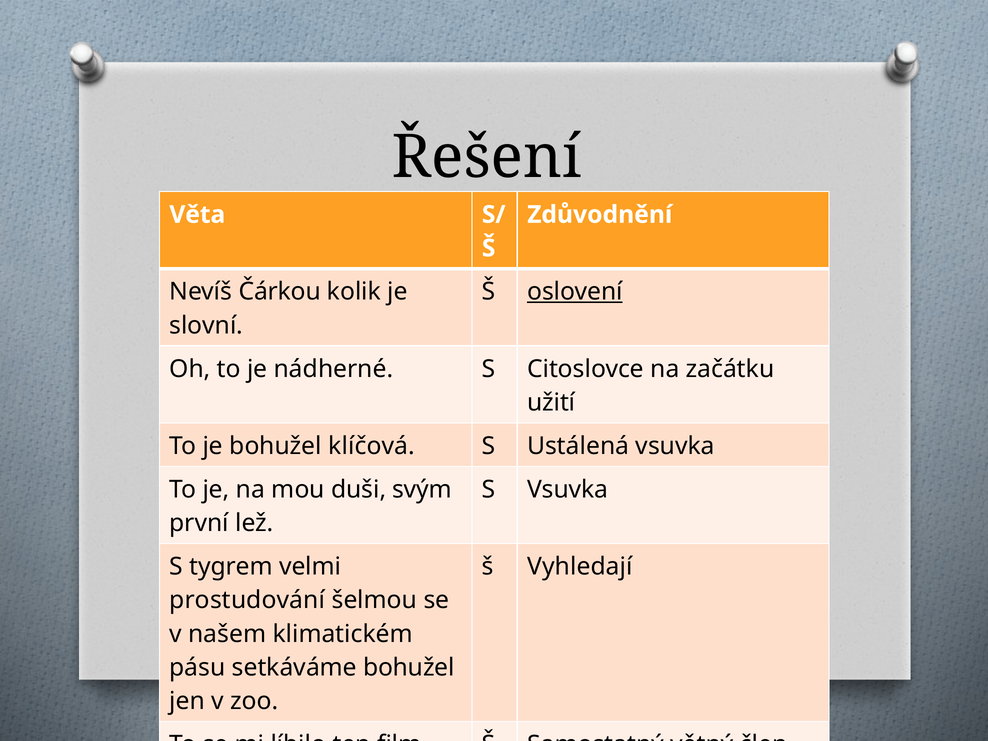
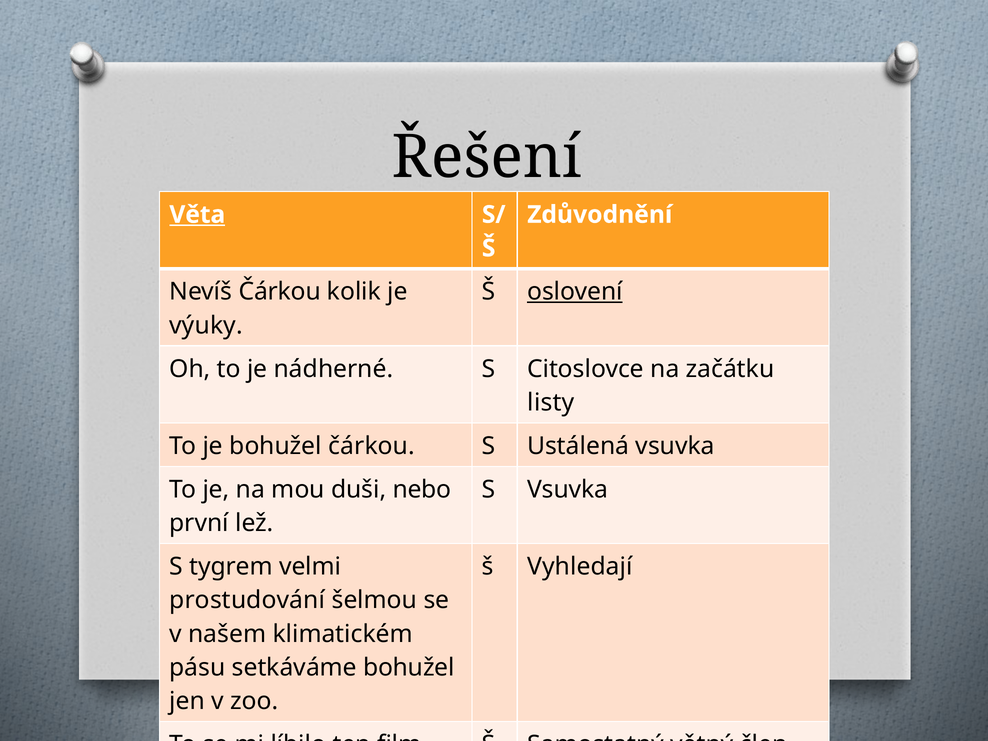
Věta underline: none -> present
slovní: slovní -> výuky
užití: užití -> listy
bohužel klíčová: klíčová -> čárkou
svým: svým -> nebo
